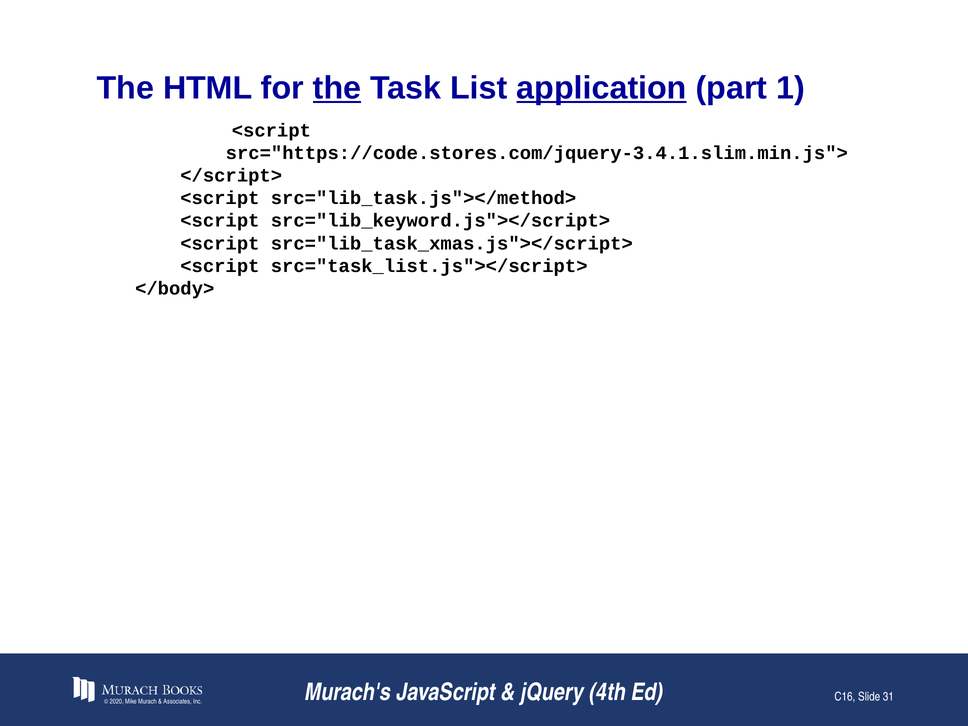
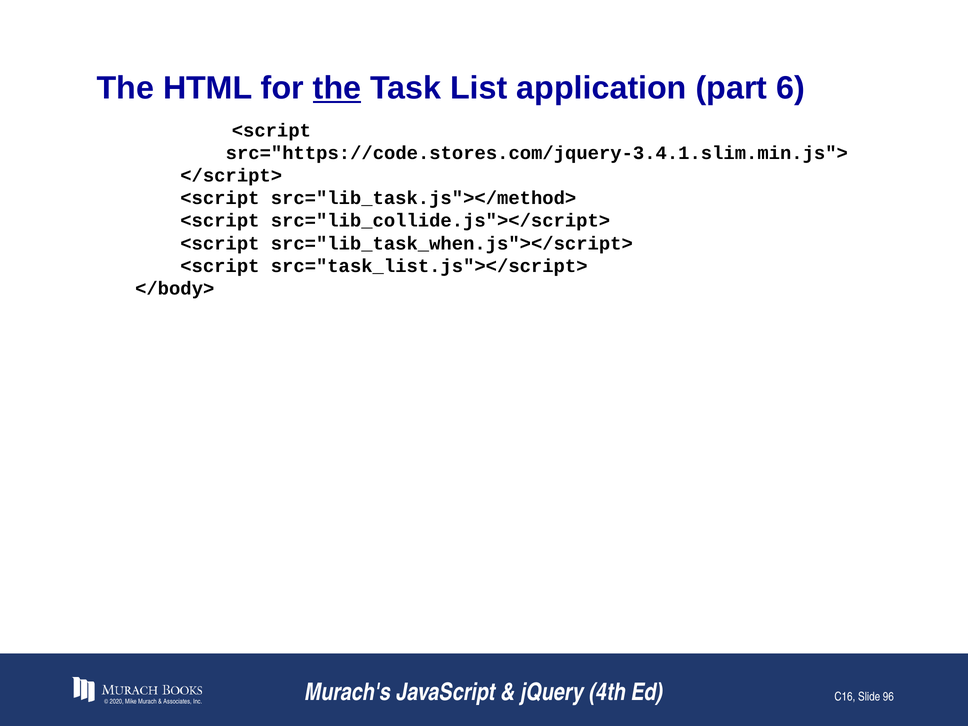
application underline: present -> none
1: 1 -> 6
src="lib_keyword.js"></script>: src="lib_keyword.js"></script> -> src="lib_collide.js"></script>
src="lib_task_xmas.js"></script>: src="lib_task_xmas.js"></script> -> src="lib_task_when.js"></script>
31: 31 -> 96
